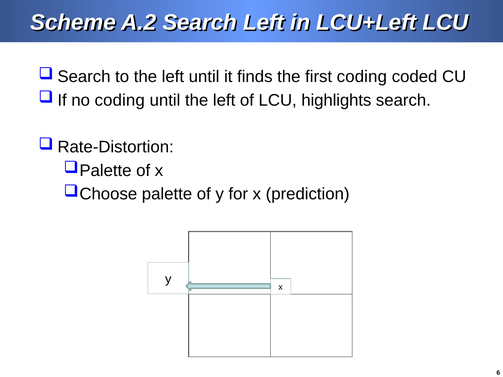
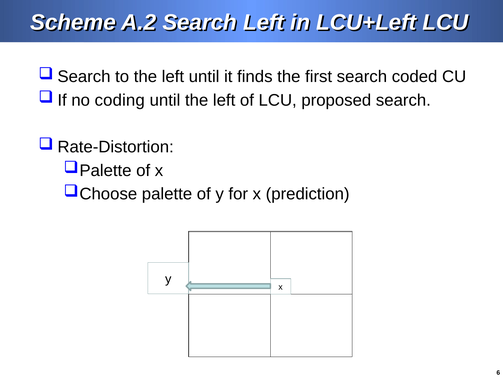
first coding: coding -> search
highlights: highlights -> proposed
